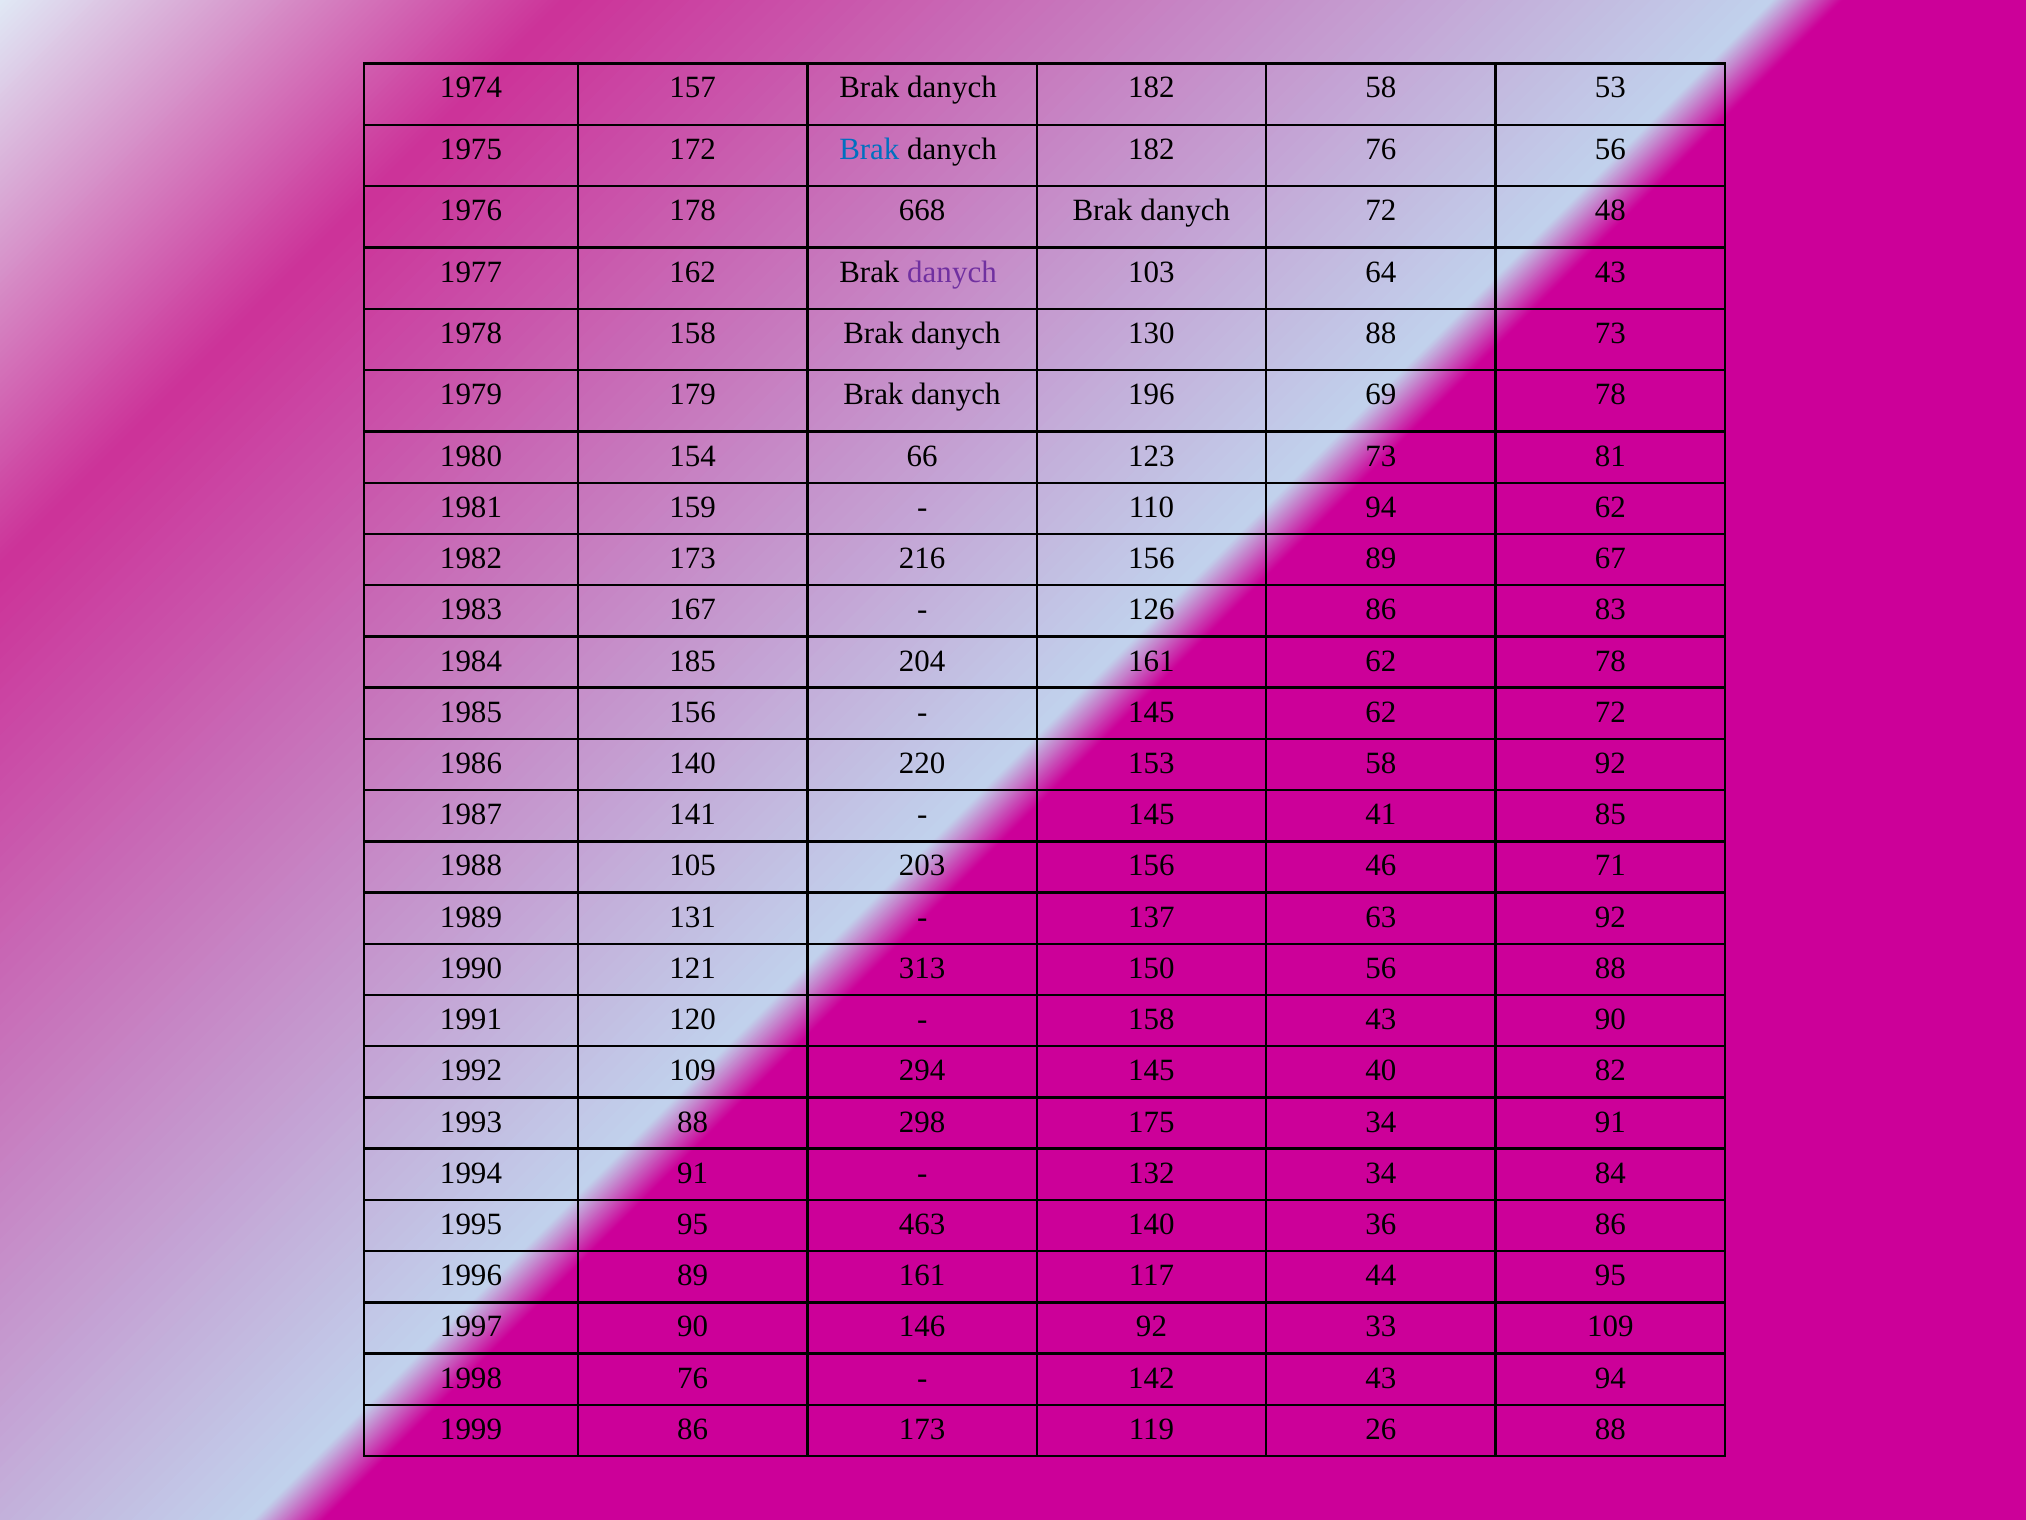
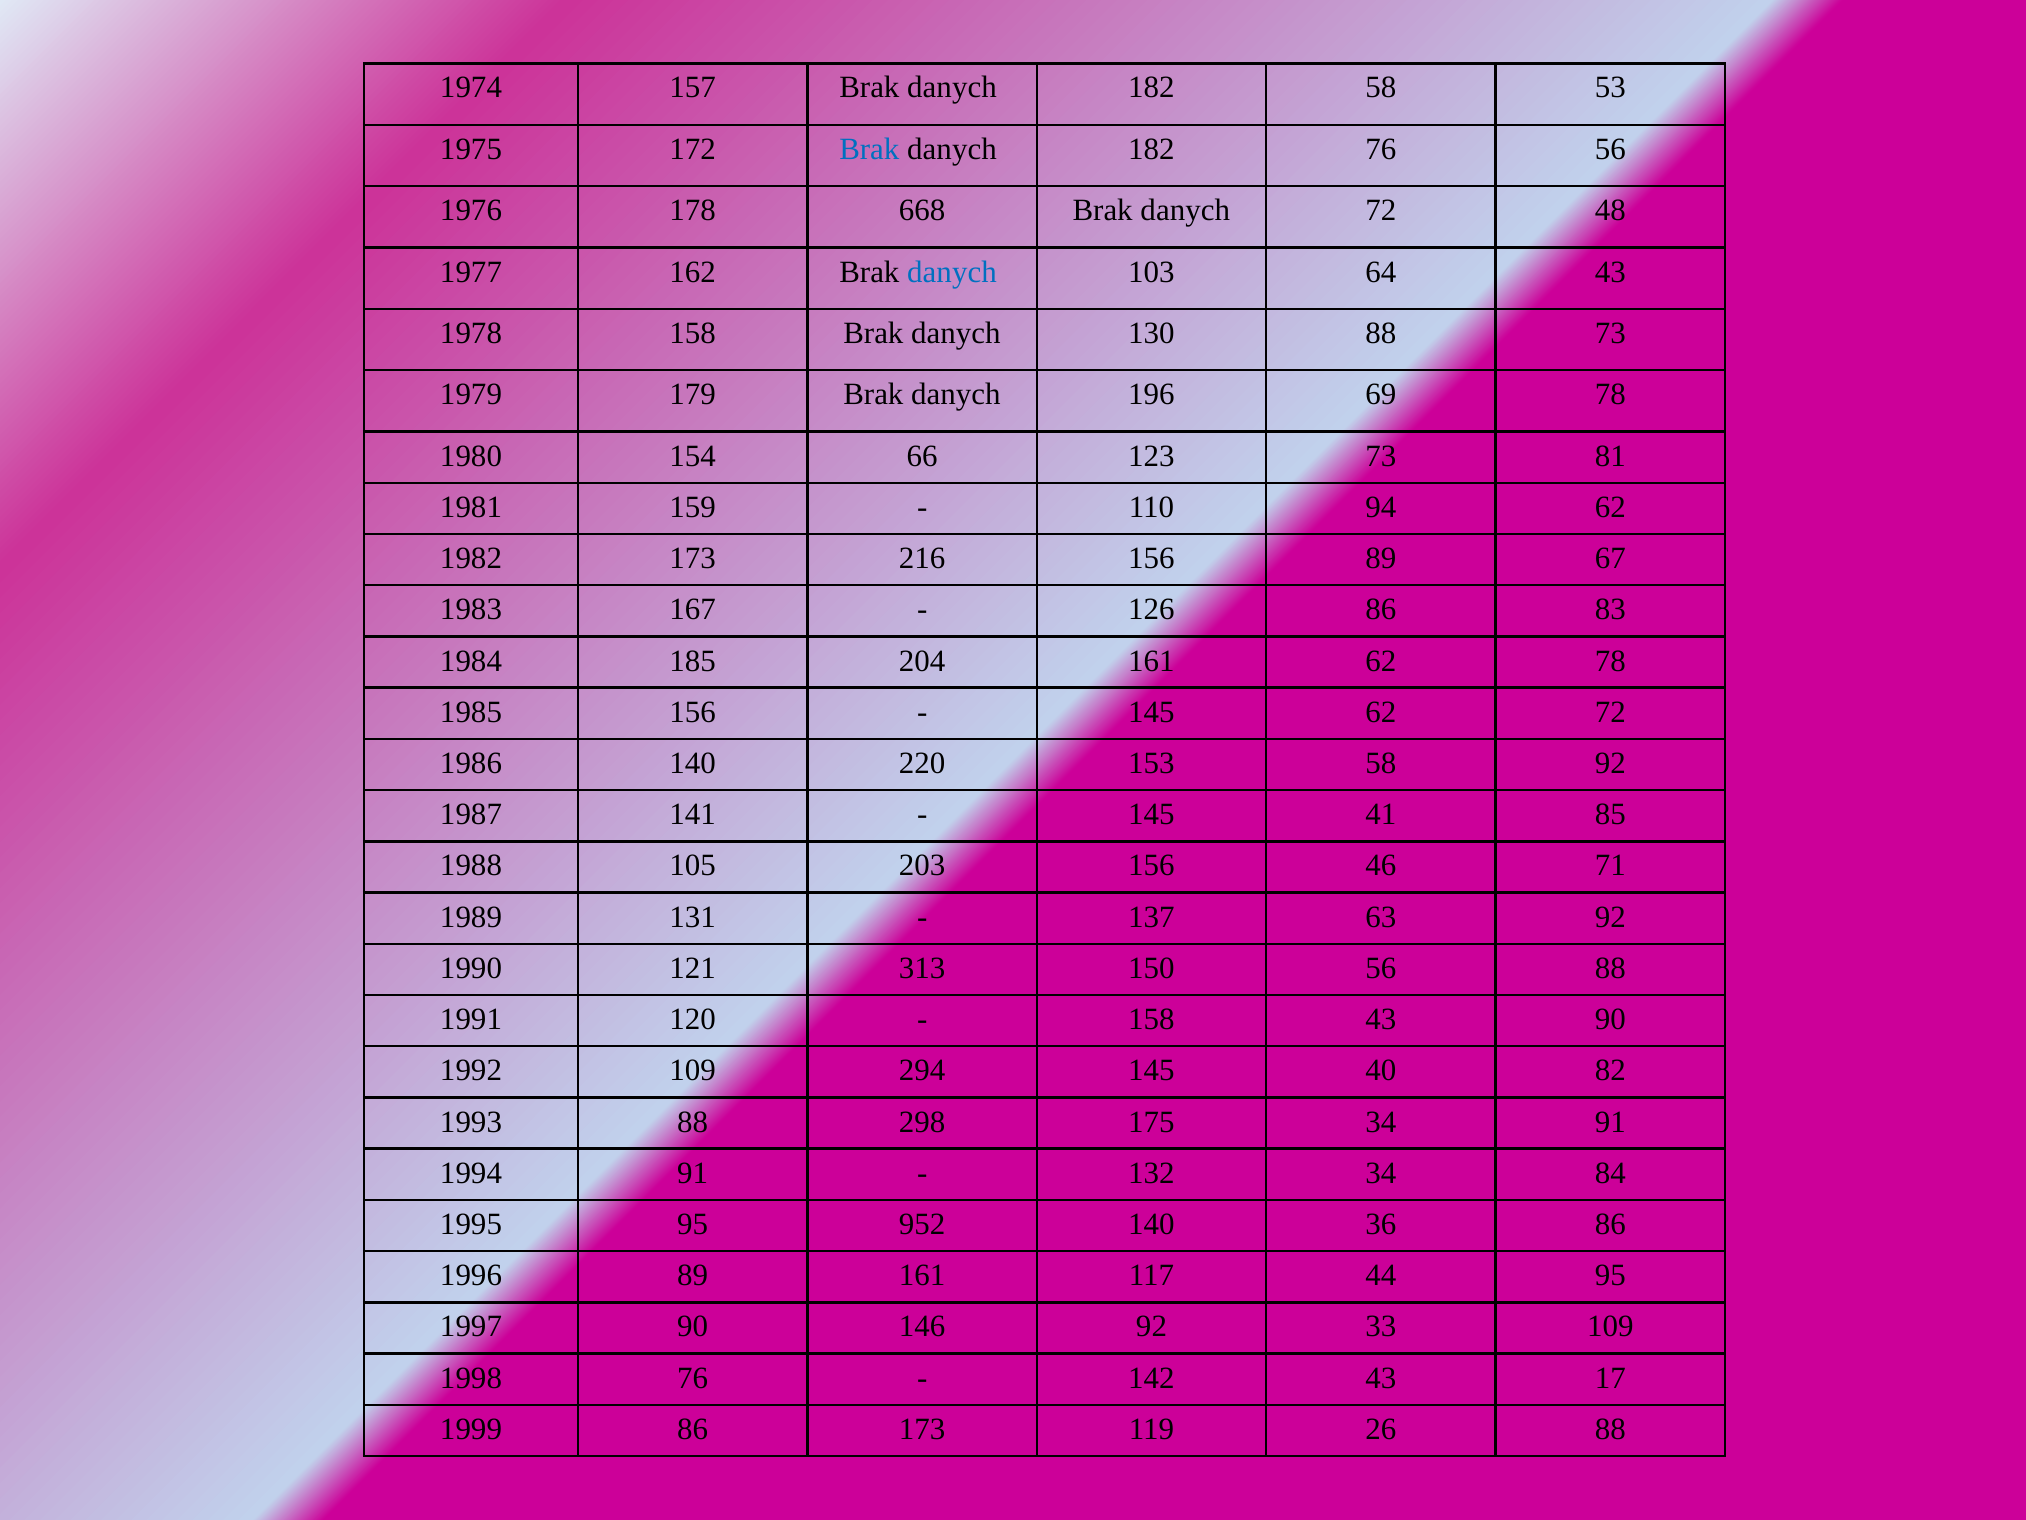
danych at (952, 272) colour: purple -> blue
463: 463 -> 952
43 94: 94 -> 17
